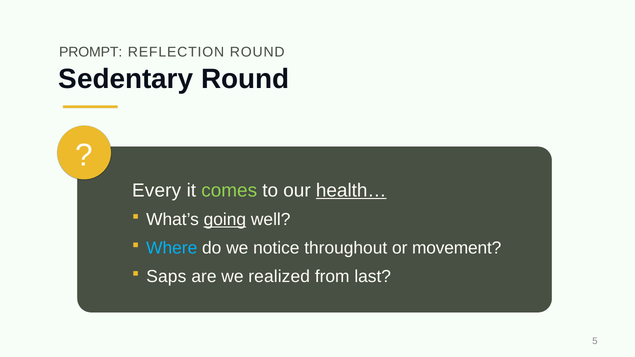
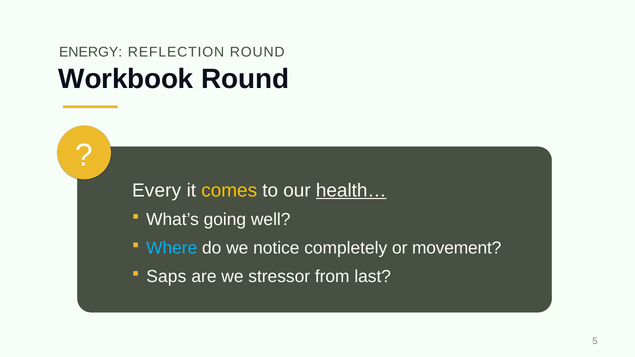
PROMPT: PROMPT -> ENERGY
Sedentary: Sedentary -> Workbook
comes colour: light green -> yellow
going underline: present -> none
throughout: throughout -> completely
realized: realized -> stressor
